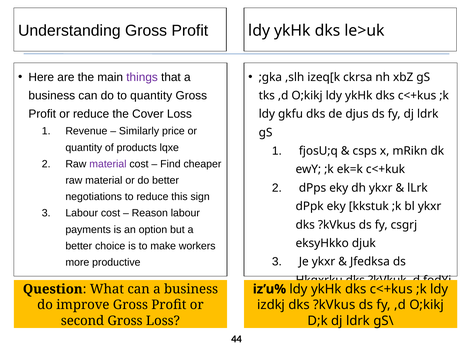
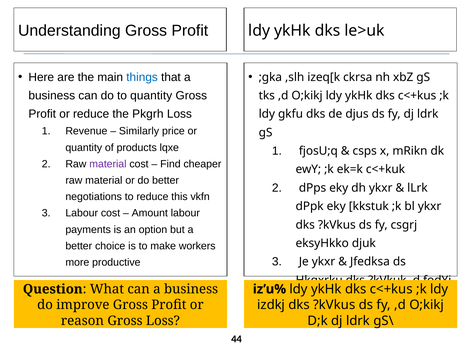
things colour: purple -> blue
Cover: Cover -> Pkgrh
sign: sign -> vkfn
Reason: Reason -> Amount
second: second -> reason
